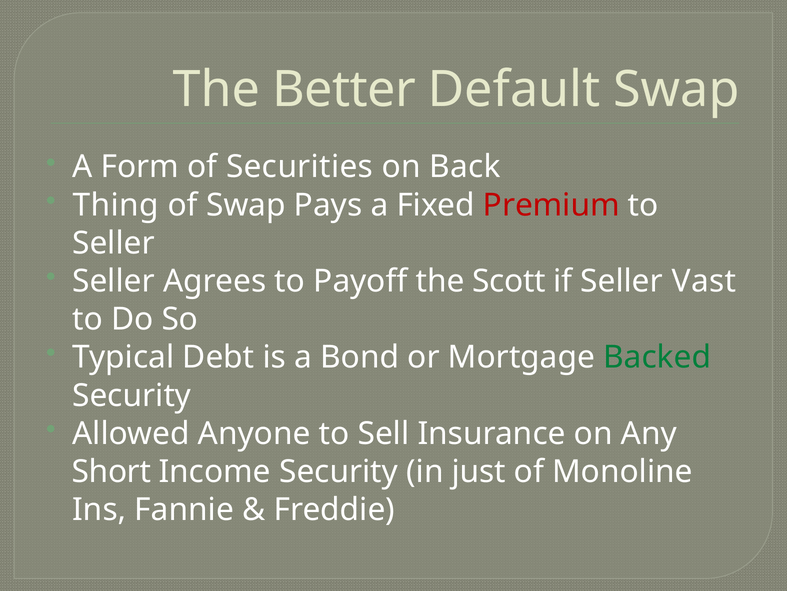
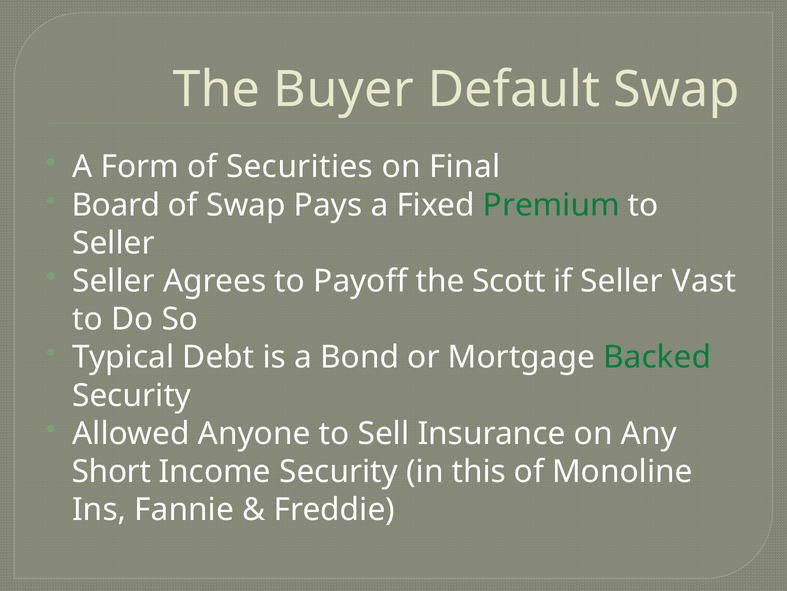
Better: Better -> Buyer
Back: Back -> Final
Thing: Thing -> Board
Premium colour: red -> green
just: just -> this
